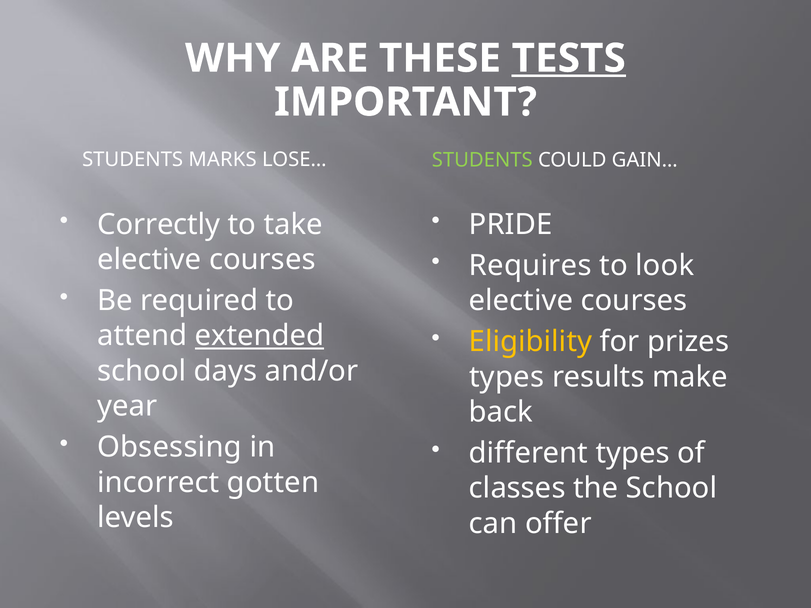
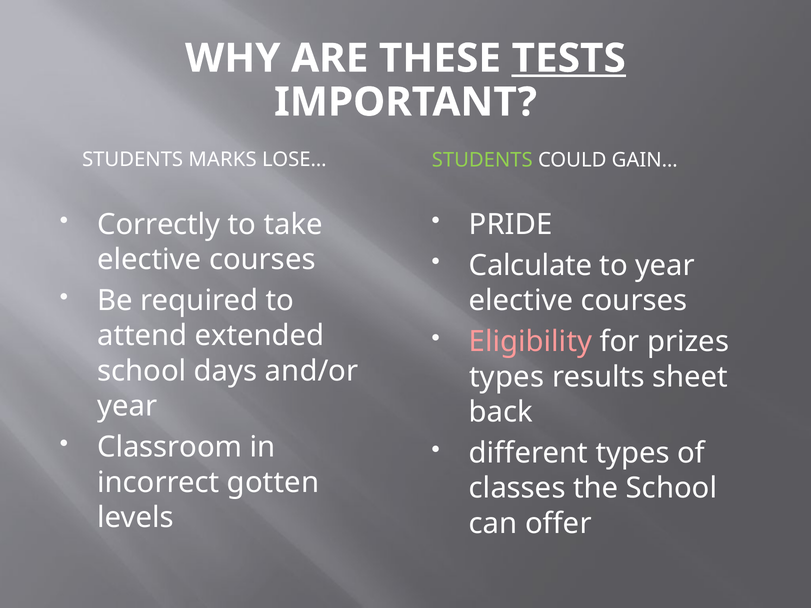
Requires: Requires -> Calculate
to look: look -> year
extended underline: present -> none
Eligibility colour: yellow -> pink
make: make -> sheet
Obsessing: Obsessing -> Classroom
